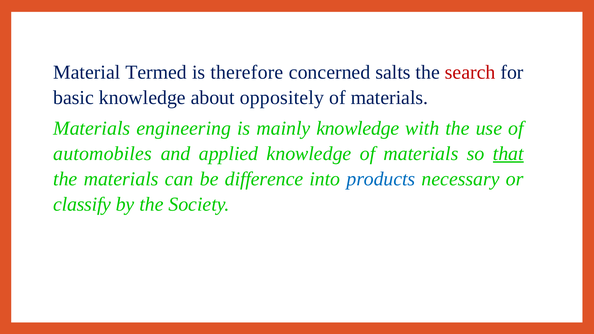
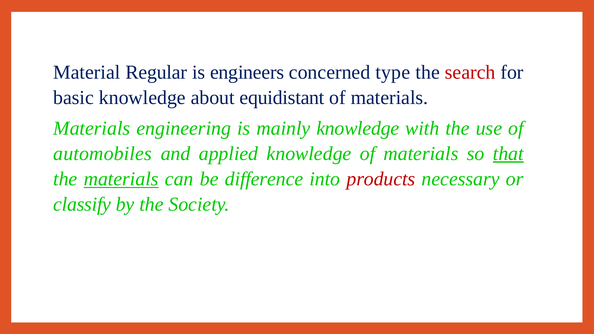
Termed: Termed -> Regular
therefore: therefore -> engineers
salts: salts -> type
oppositely: oppositely -> equidistant
materials at (121, 179) underline: none -> present
products colour: blue -> red
